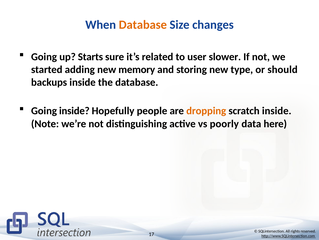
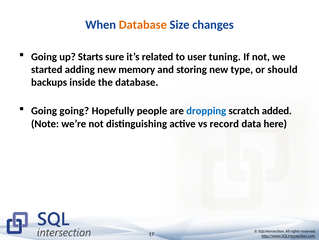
slower: slower -> tuning
Going inside: inside -> going
dropping colour: orange -> blue
scratch inside: inside -> added
poorly: poorly -> record
